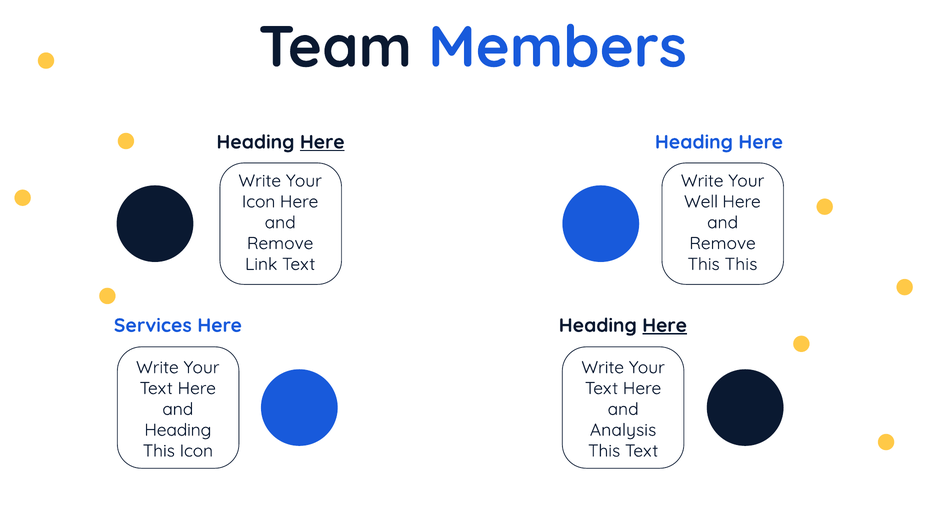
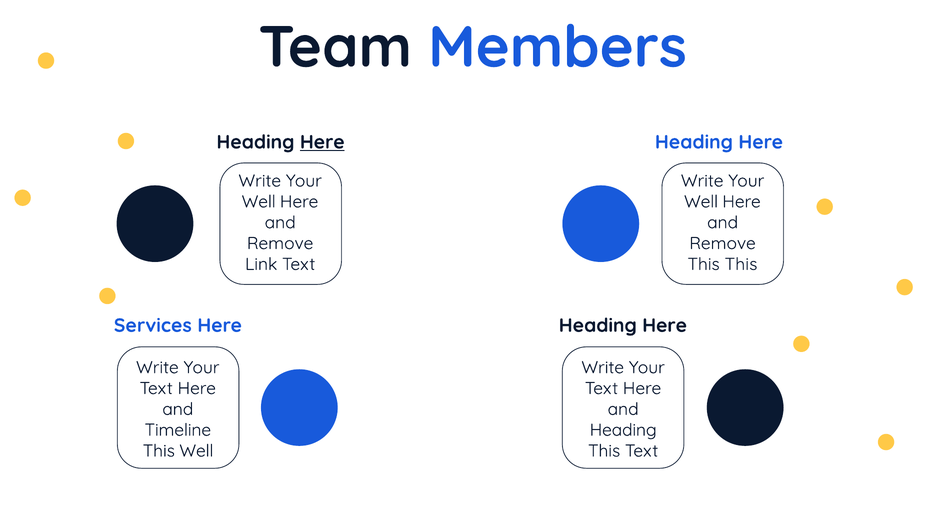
Icon at (259, 202): Icon -> Well
Here at (665, 326) underline: present -> none
Heading at (178, 430): Heading -> Timeline
Analysis at (623, 430): Analysis -> Heading
This Icon: Icon -> Well
